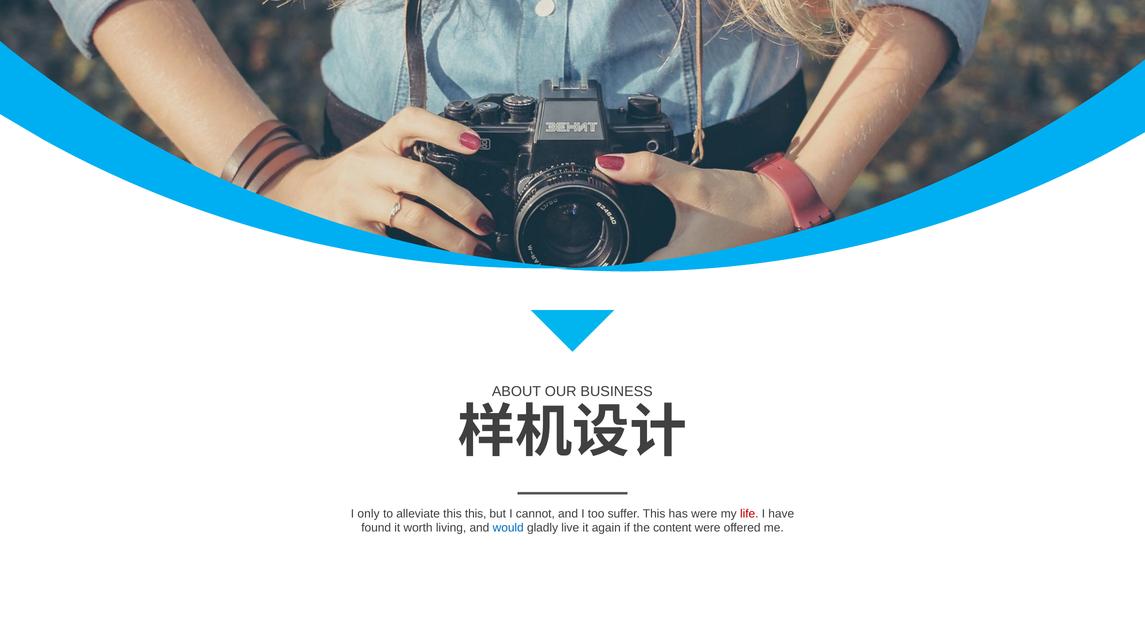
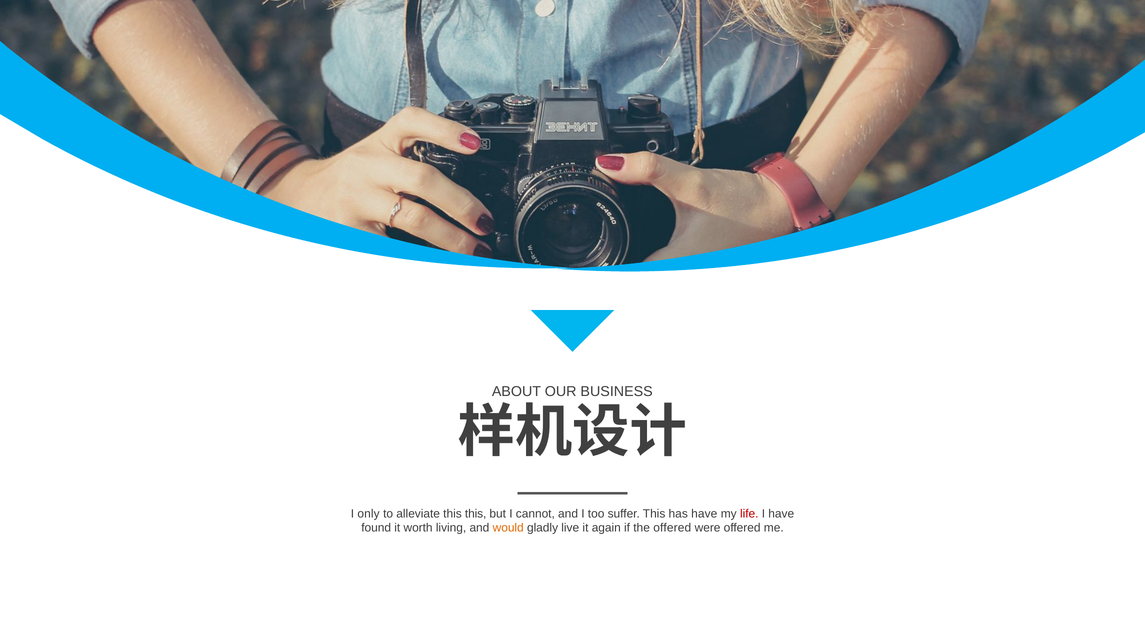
has were: were -> have
would colour: blue -> orange
the content: content -> offered
